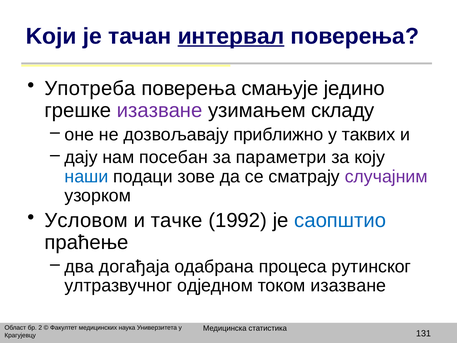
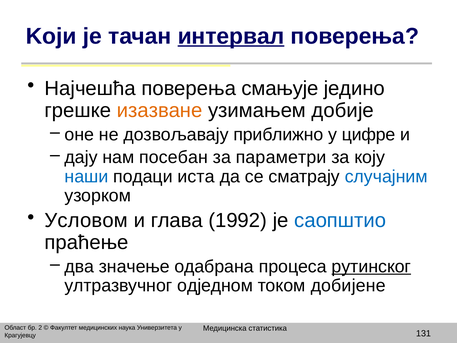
Употреба: Употреба -> Најчешћа
изазване at (160, 110) colour: purple -> orange
складу: складу -> добије
таквих: таквих -> цифре
зове: зове -> иста
случајним colour: purple -> blue
тачке: тачке -> глава
догађаја: догађаја -> значење
рутинског underline: none -> present
током изазване: изазване -> добијене
